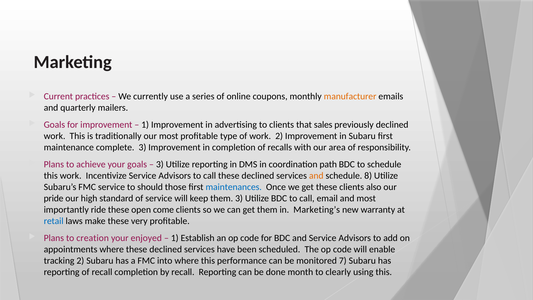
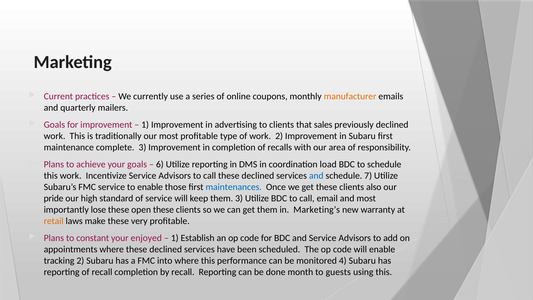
3 at (160, 164): 3 -> 6
path: path -> load
and at (316, 176) colour: orange -> blue
8: 8 -> 7
to should: should -> enable
ride: ride -> lose
open come: come -> these
retail colour: blue -> orange
creation: creation -> constant
7: 7 -> 4
clearly: clearly -> guests
